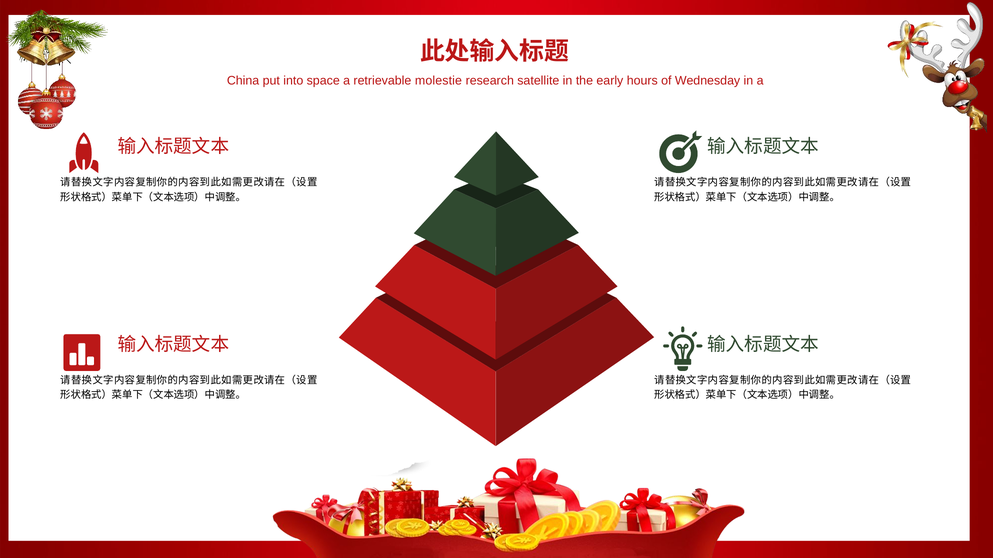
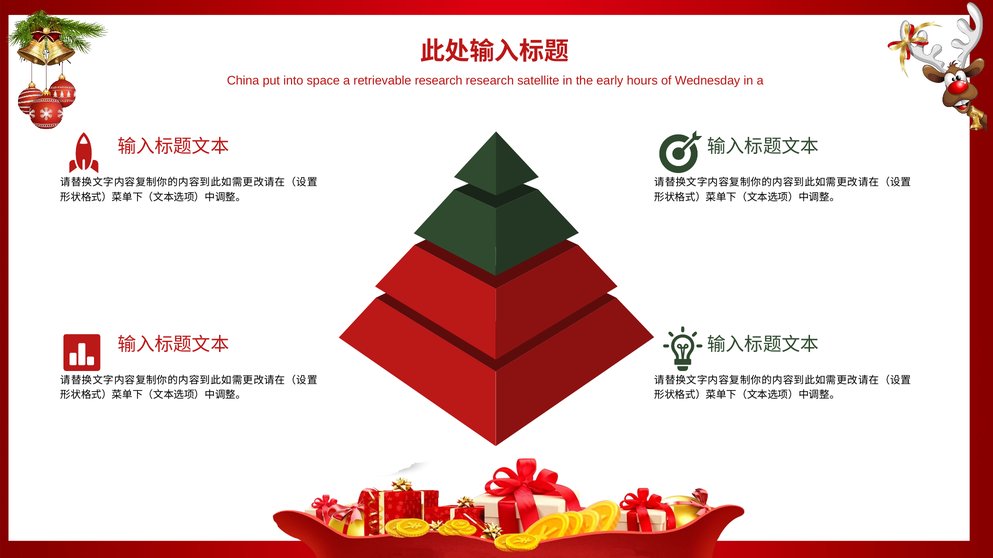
retrievable molestie: molestie -> research
